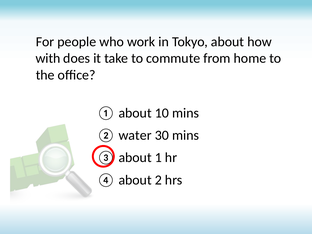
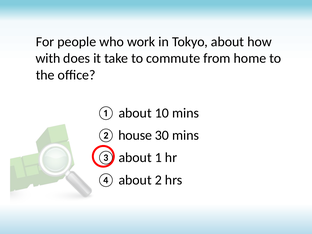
water: water -> house
